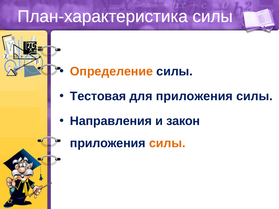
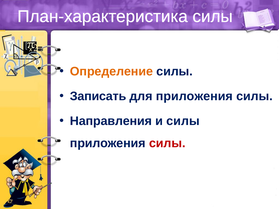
Тестовая: Тестовая -> Записать
и закон: закон -> силы
силы at (167, 143) colour: orange -> red
